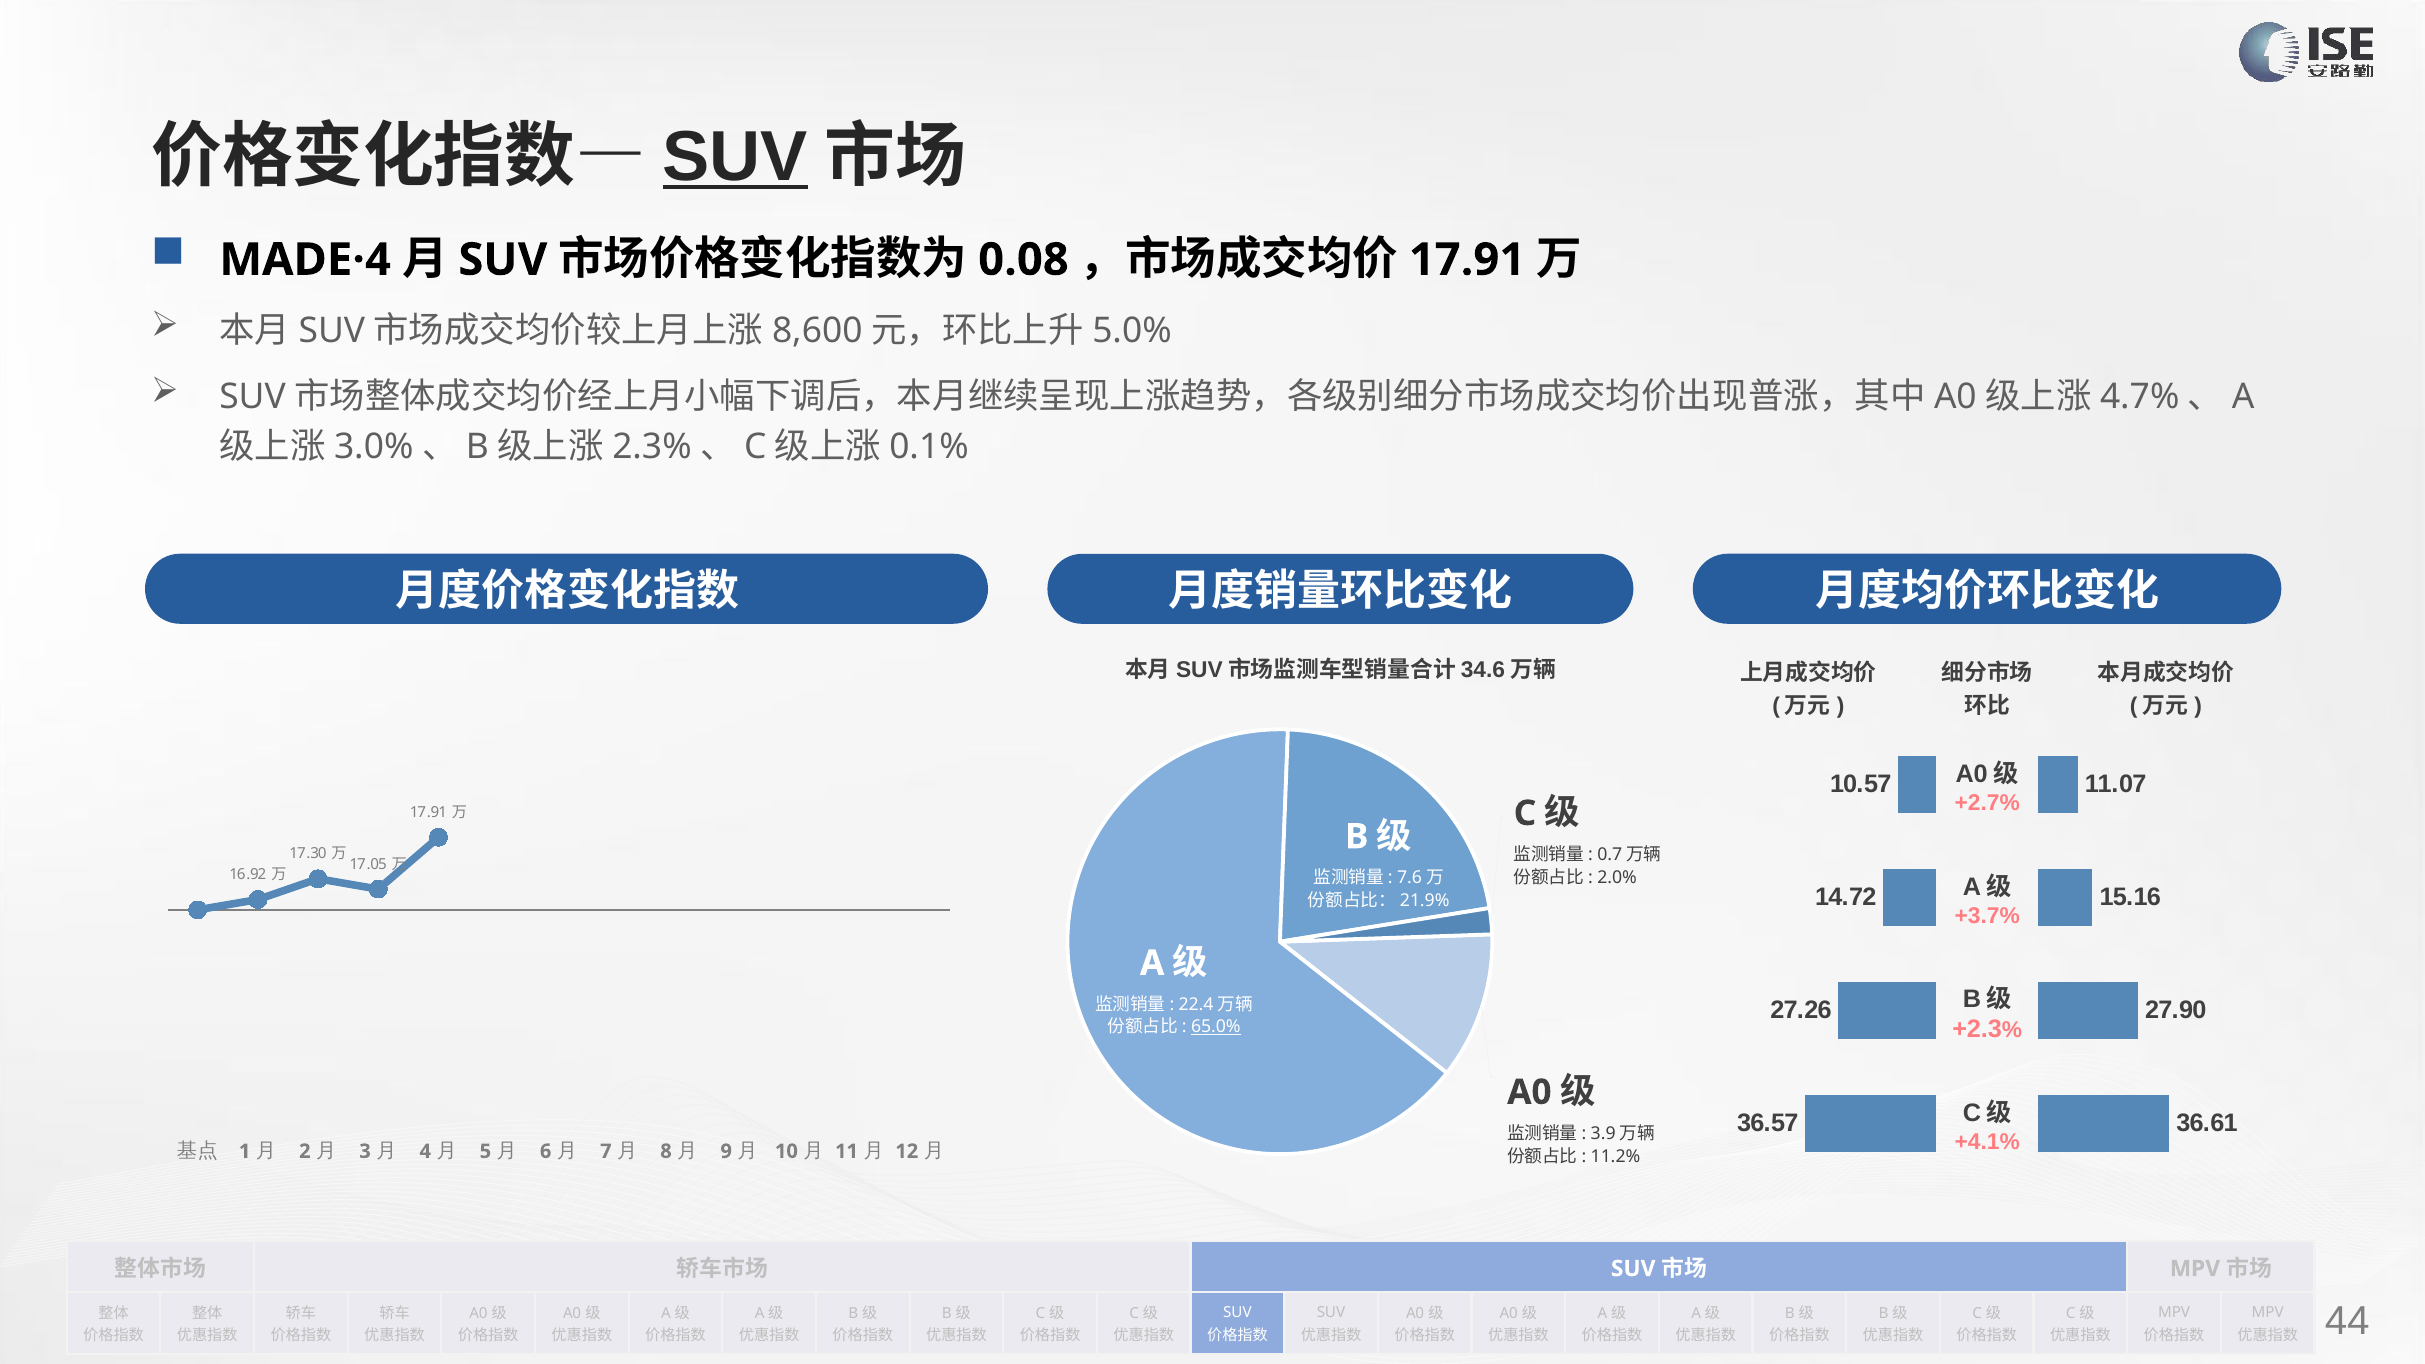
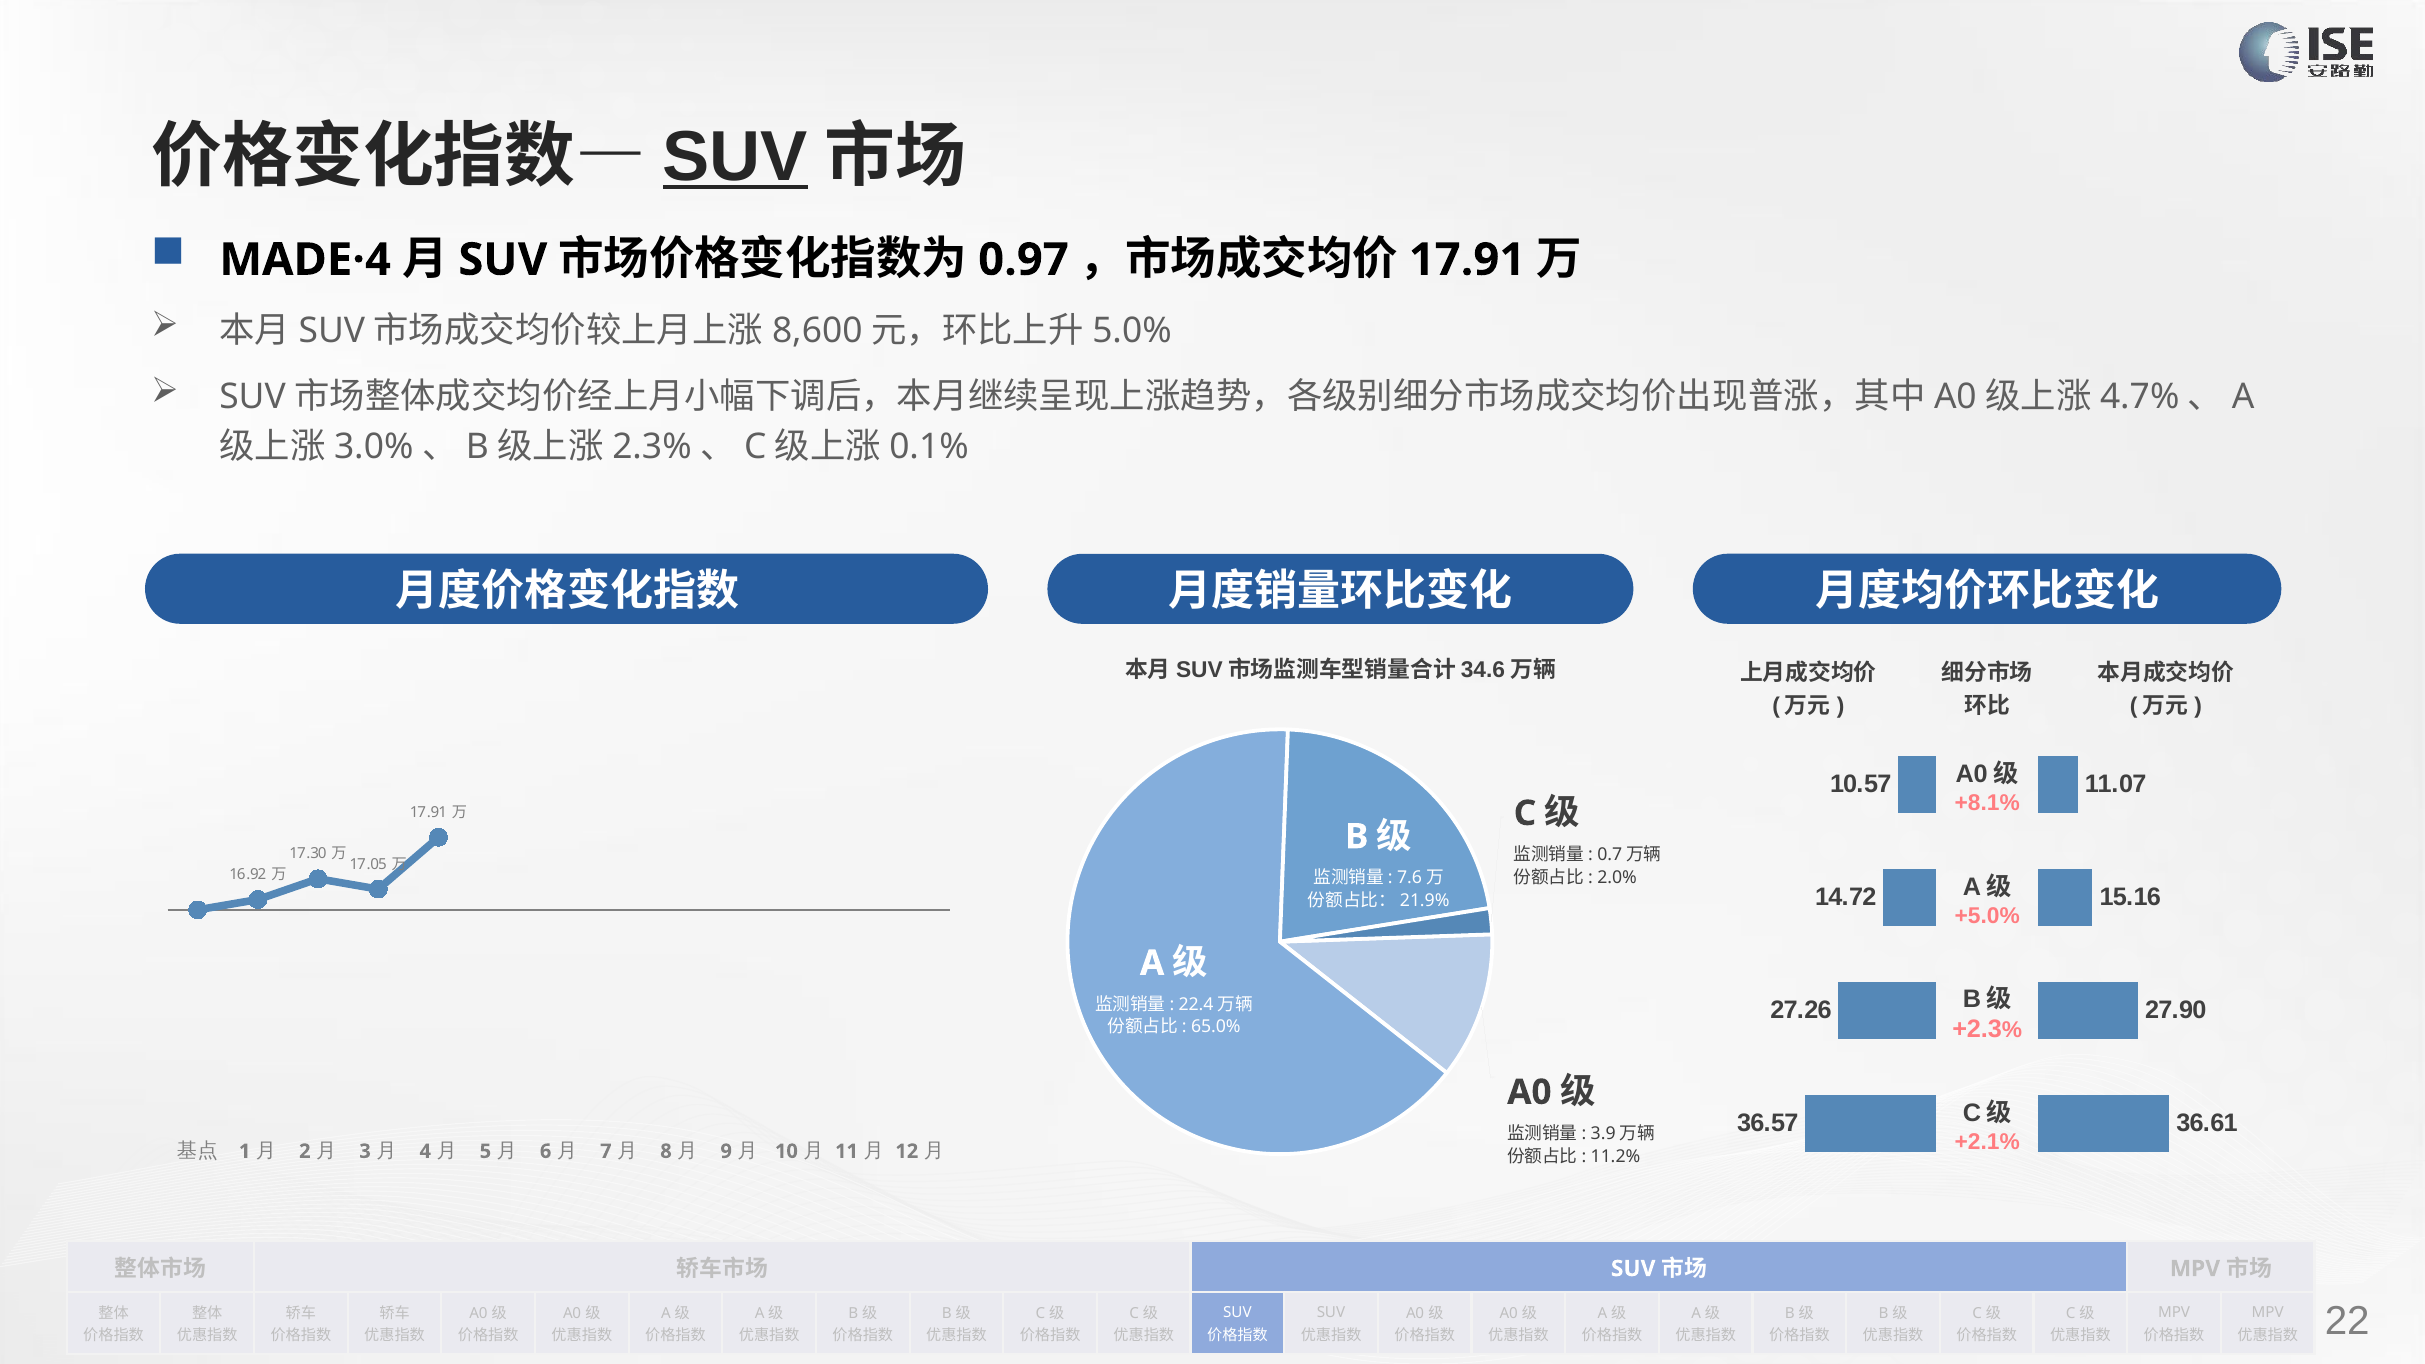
0.08: 0.08 -> 0.97
+2.7%: +2.7% -> +8.1%
+3.7%: +3.7% -> +5.0%
65.0% underline: present -> none
+4.1%: +4.1% -> +2.1%
44: 44 -> 22
